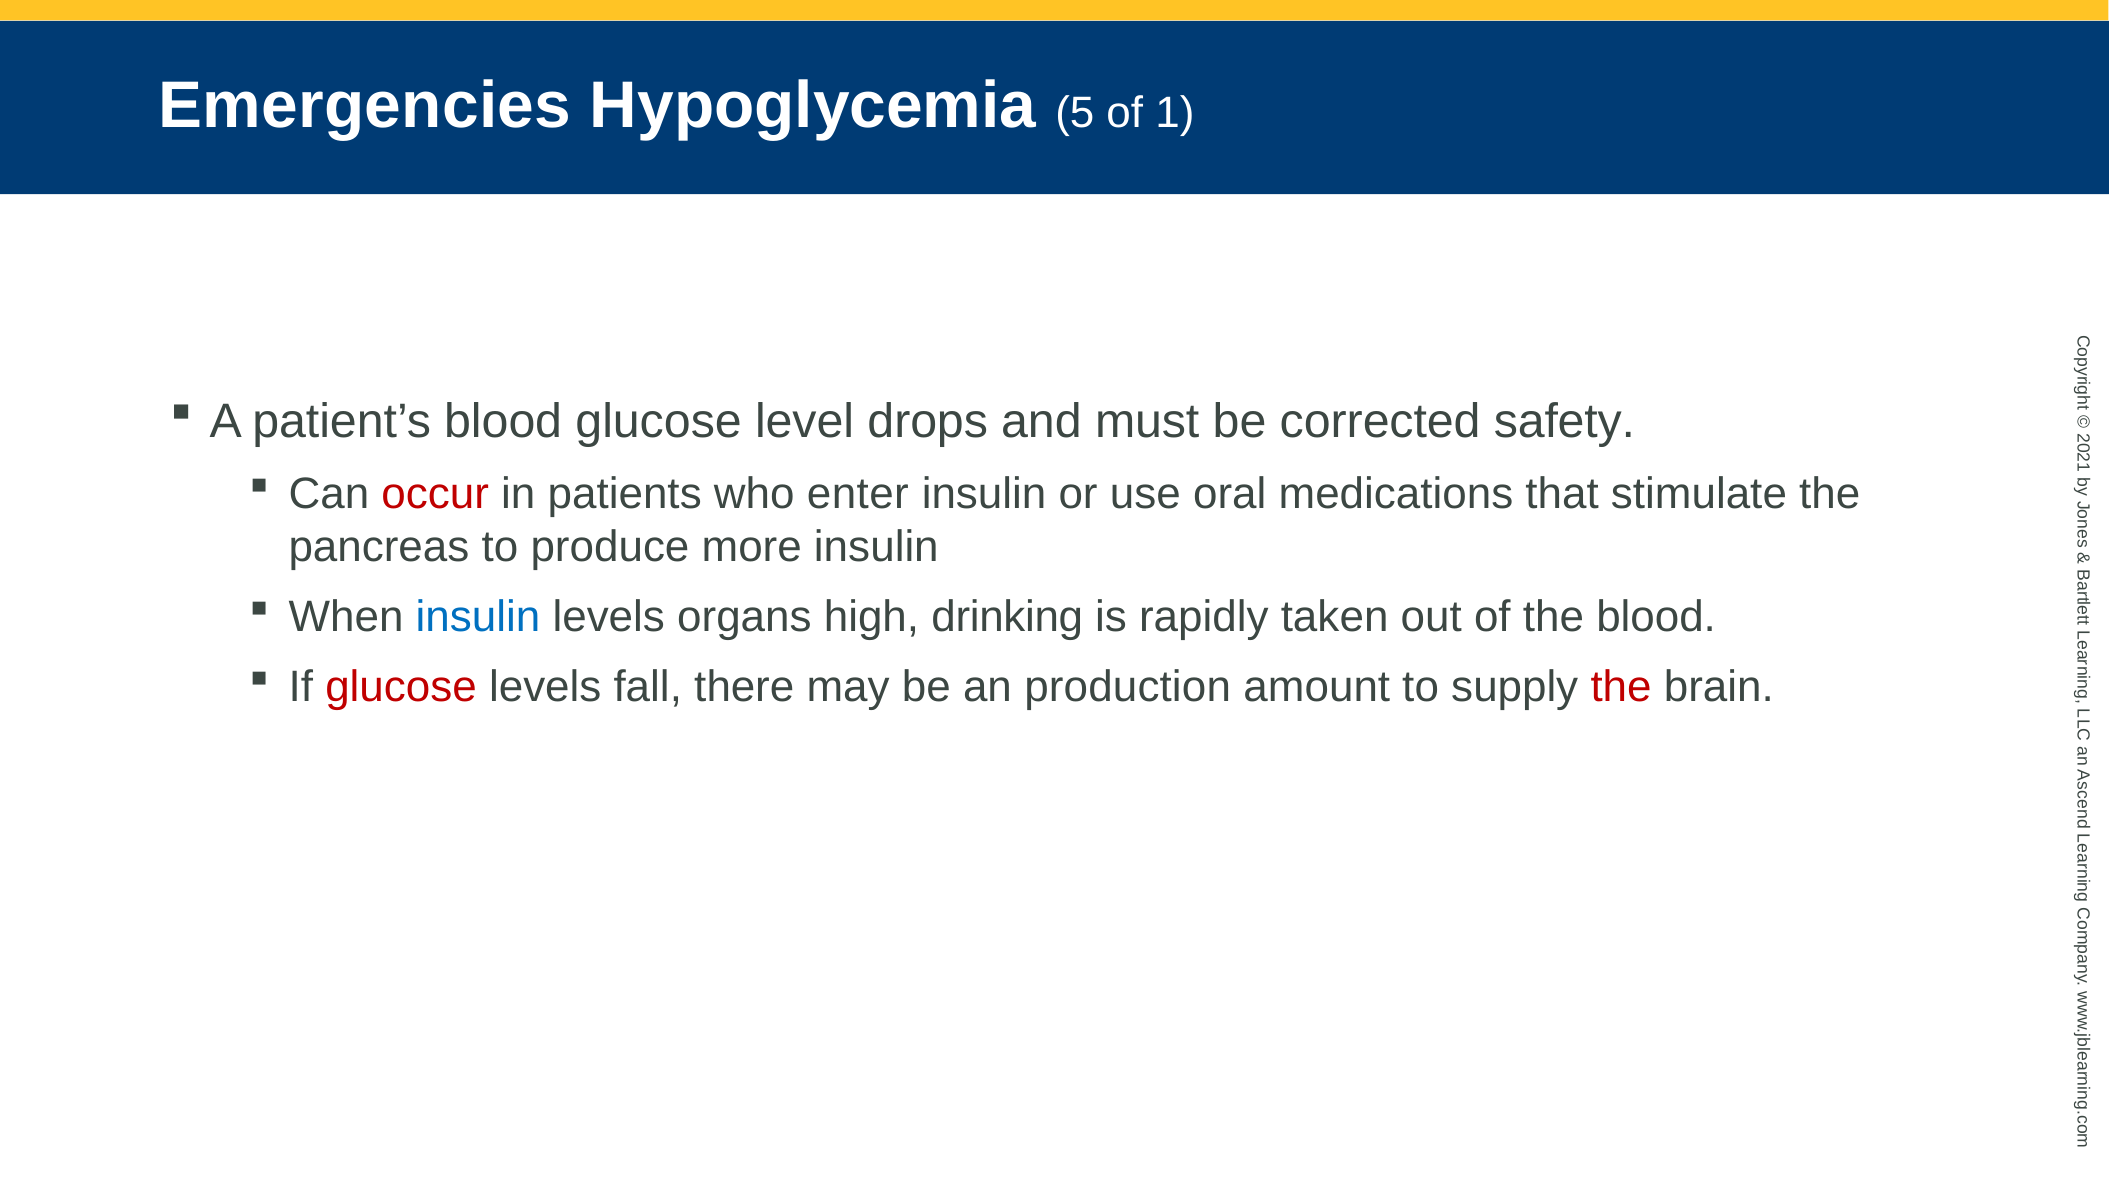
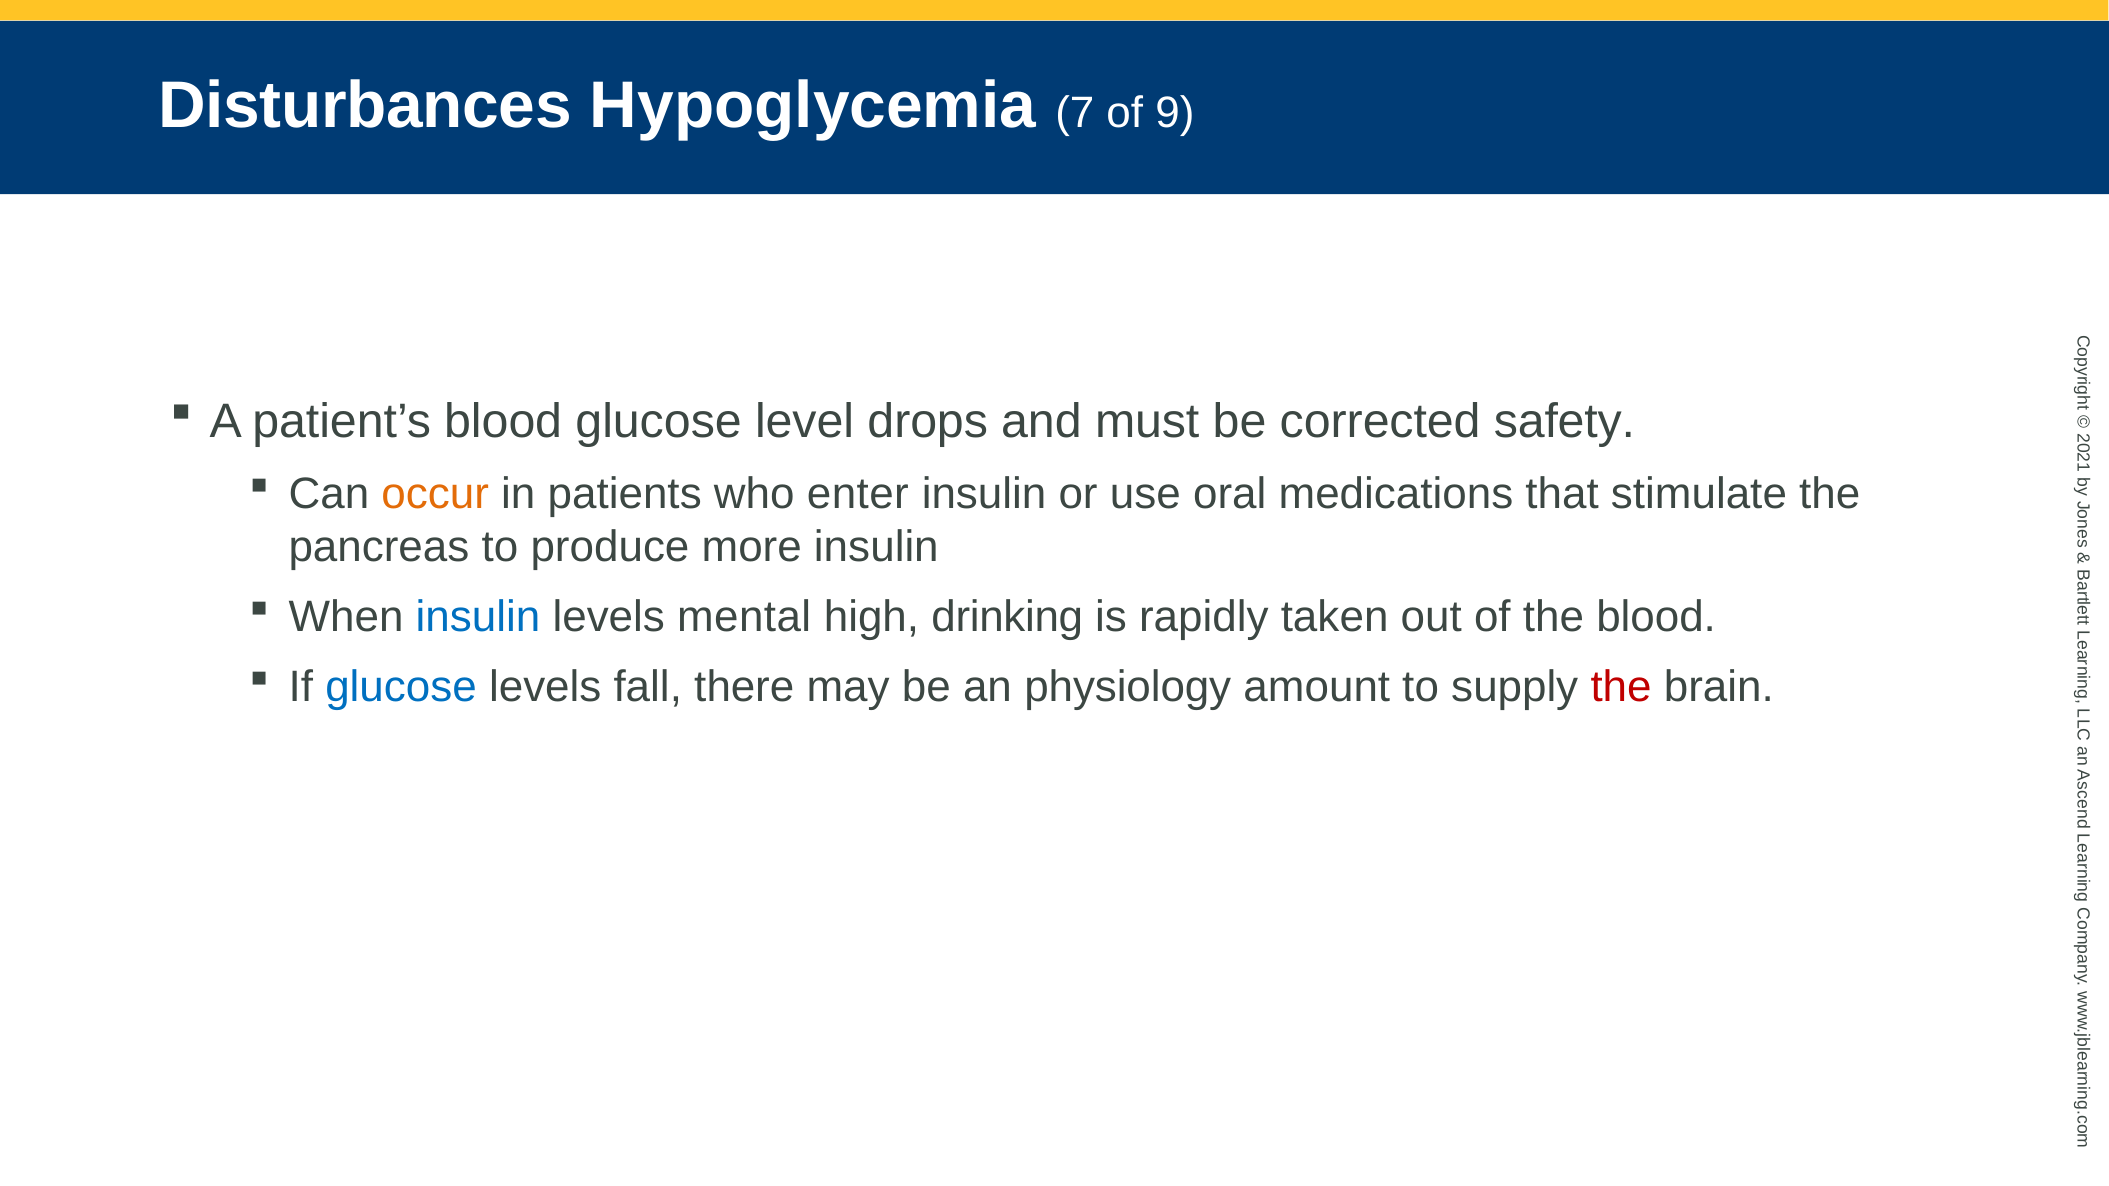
Emergencies: Emergencies -> Disturbances
5: 5 -> 7
of 1: 1 -> 9
occur colour: red -> orange
organs: organs -> mental
glucose at (401, 687) colour: red -> blue
production: production -> physiology
